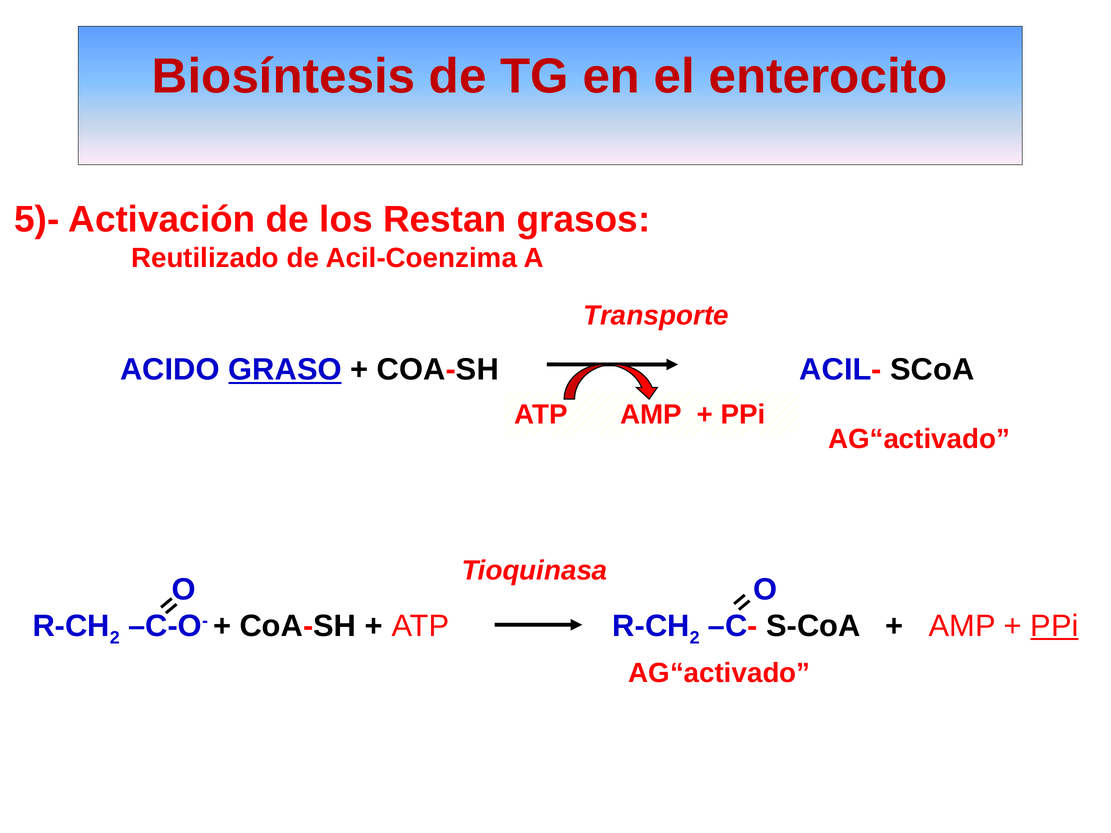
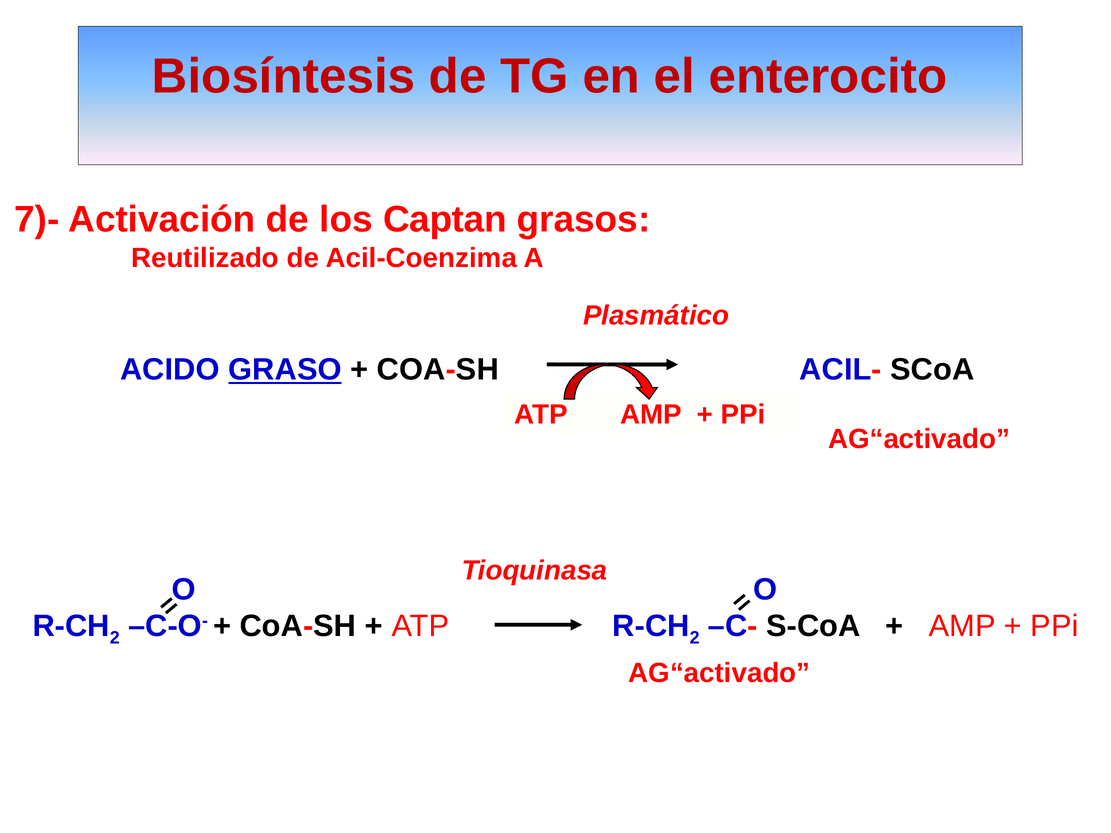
5)-: 5)- -> 7)-
Restan: Restan -> Captan
Transporte: Transporte -> Plasmático
PPi at (1054, 626) underline: present -> none
